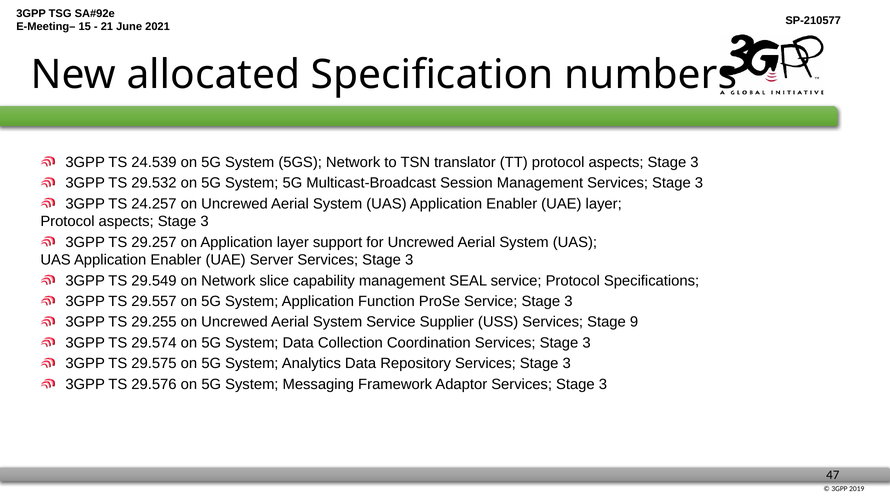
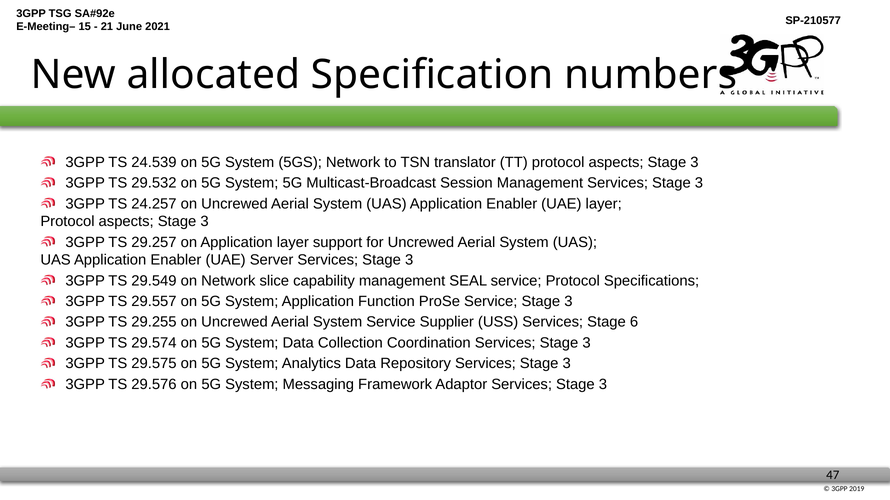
9: 9 -> 6
